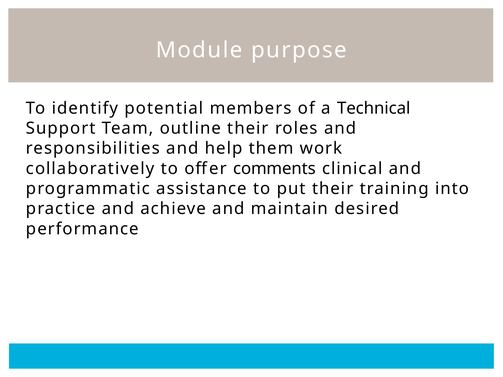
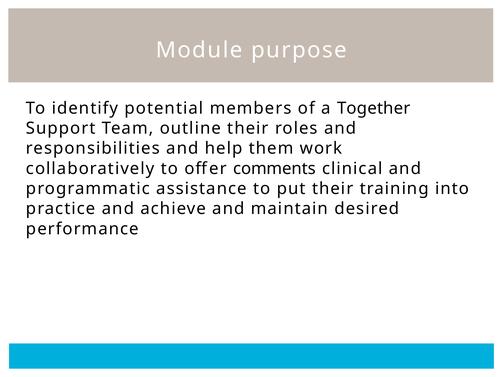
Technical: Technical -> Together
